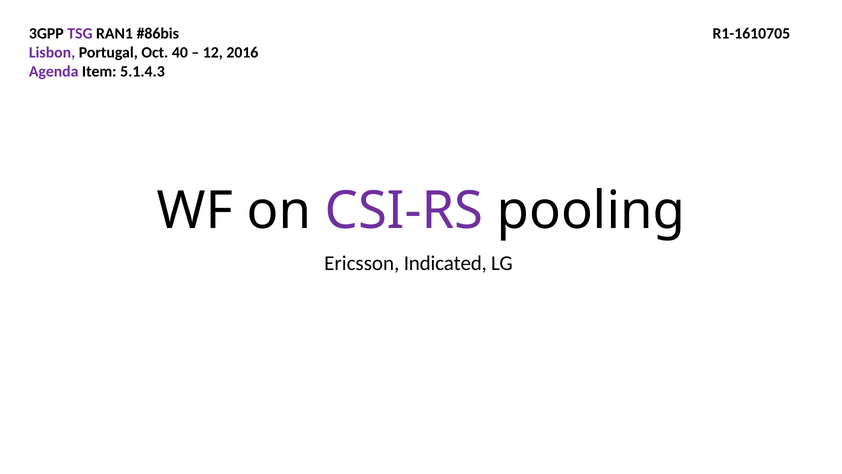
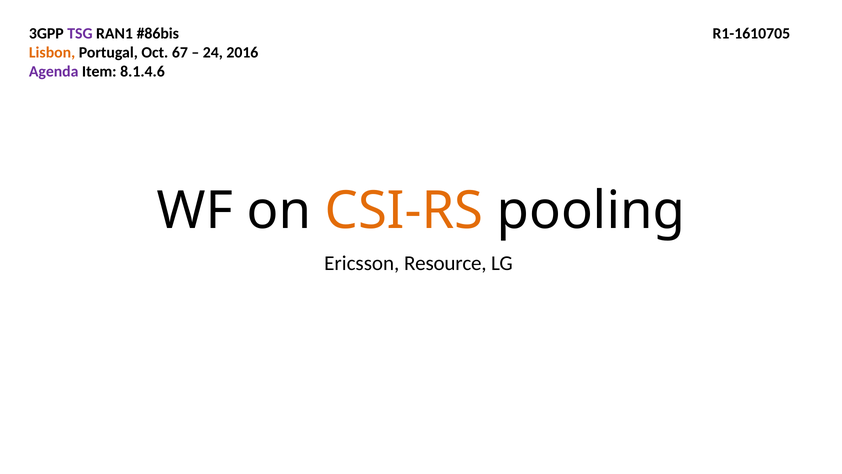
Lisbon colour: purple -> orange
40: 40 -> 67
12: 12 -> 24
5.1.4.3: 5.1.4.3 -> 8.1.4.6
CSI-RS colour: purple -> orange
Indicated: Indicated -> Resource
